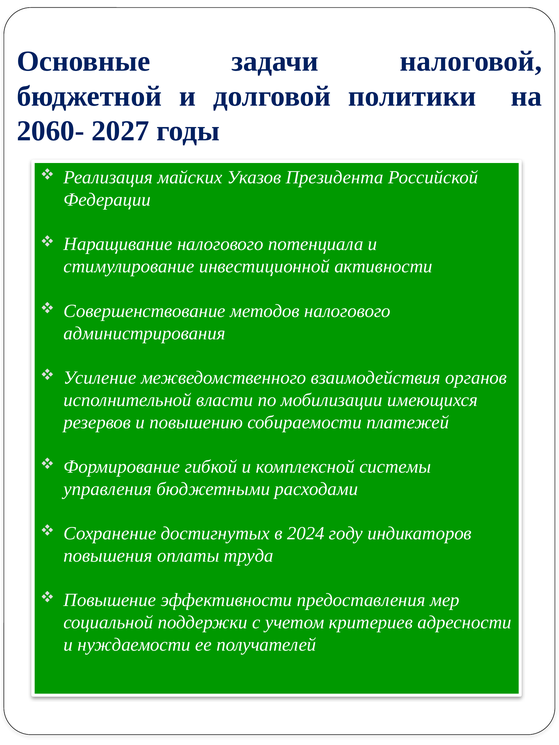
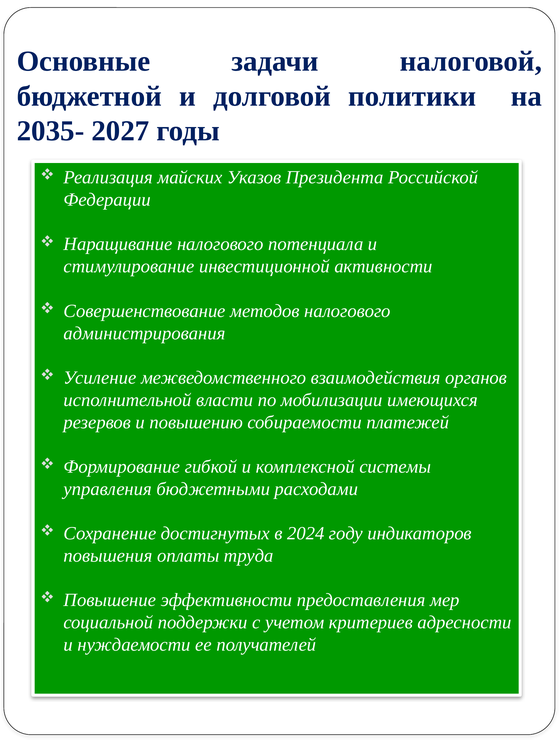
2060-: 2060- -> 2035-
